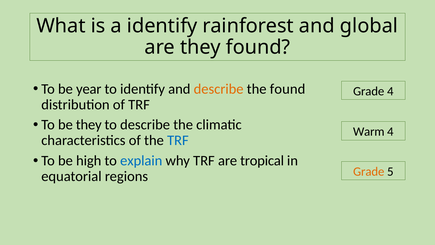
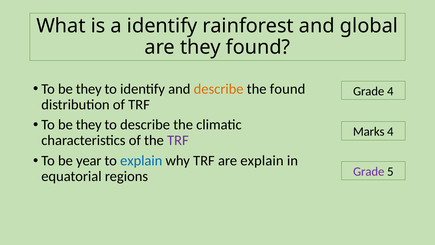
year at (89, 89): year -> they
Warm: Warm -> Marks
TRF at (178, 140) colour: blue -> purple
high: high -> year
are tropical: tropical -> explain
Grade at (369, 171) colour: orange -> purple
